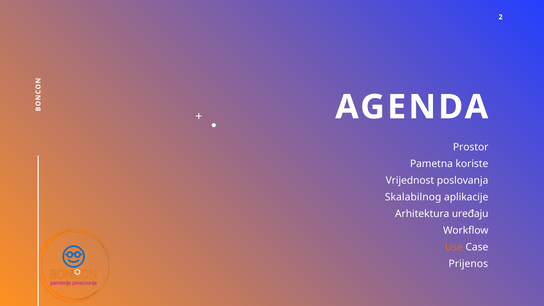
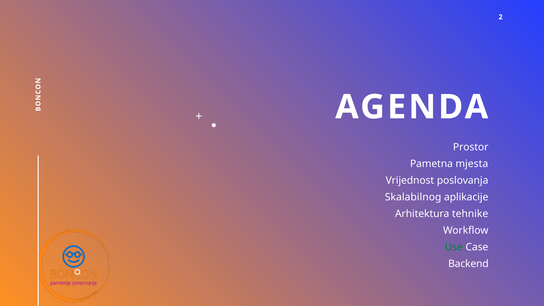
koriste: koriste -> mjesta
uređaju: uređaju -> tehnike
Use colour: orange -> green
Prijenos: Prijenos -> Backend
